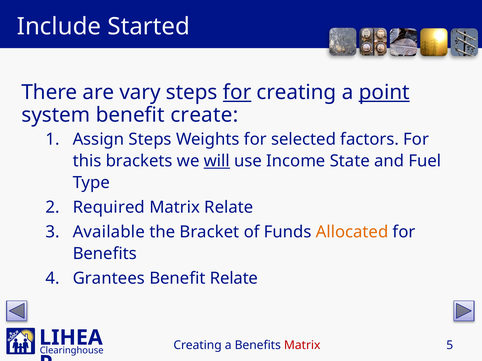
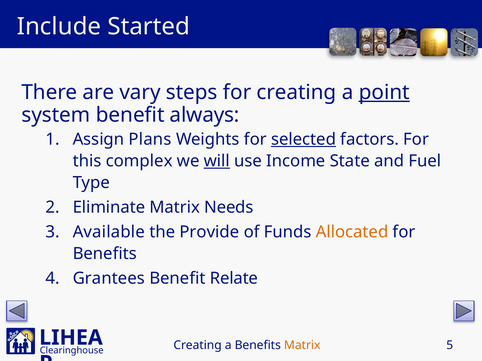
for at (237, 93) underline: present -> none
create: create -> always
Assign Steps: Steps -> Plans
selected underline: none -> present
brackets: brackets -> complex
Required: Required -> Eliminate
Matrix Relate: Relate -> Needs
Bracket: Bracket -> Provide
Matrix at (302, 346) colour: red -> orange
